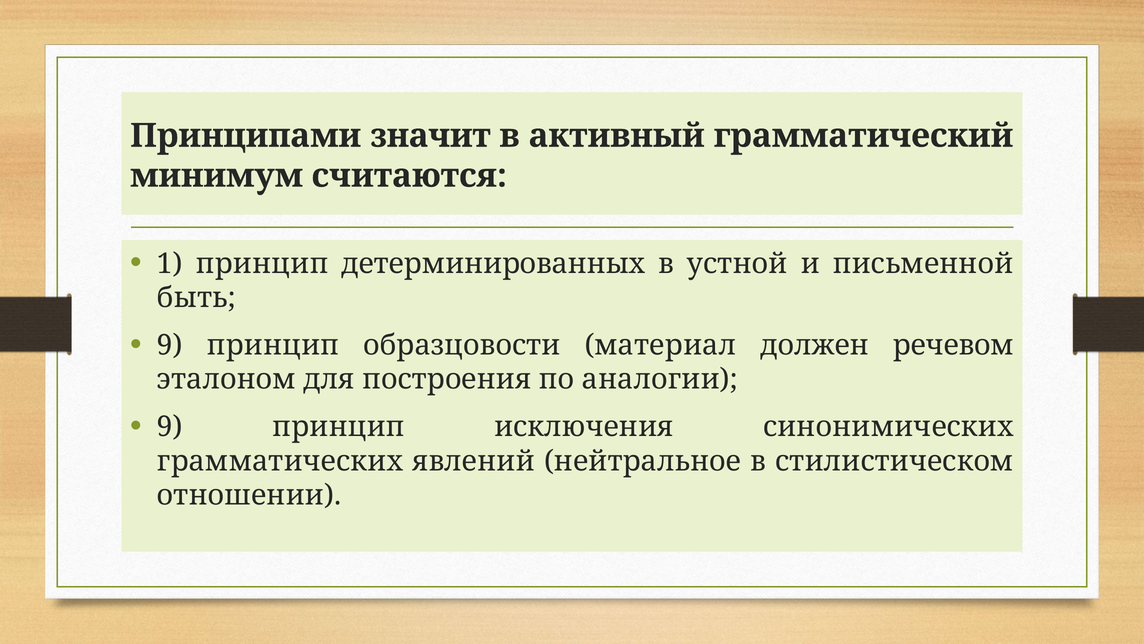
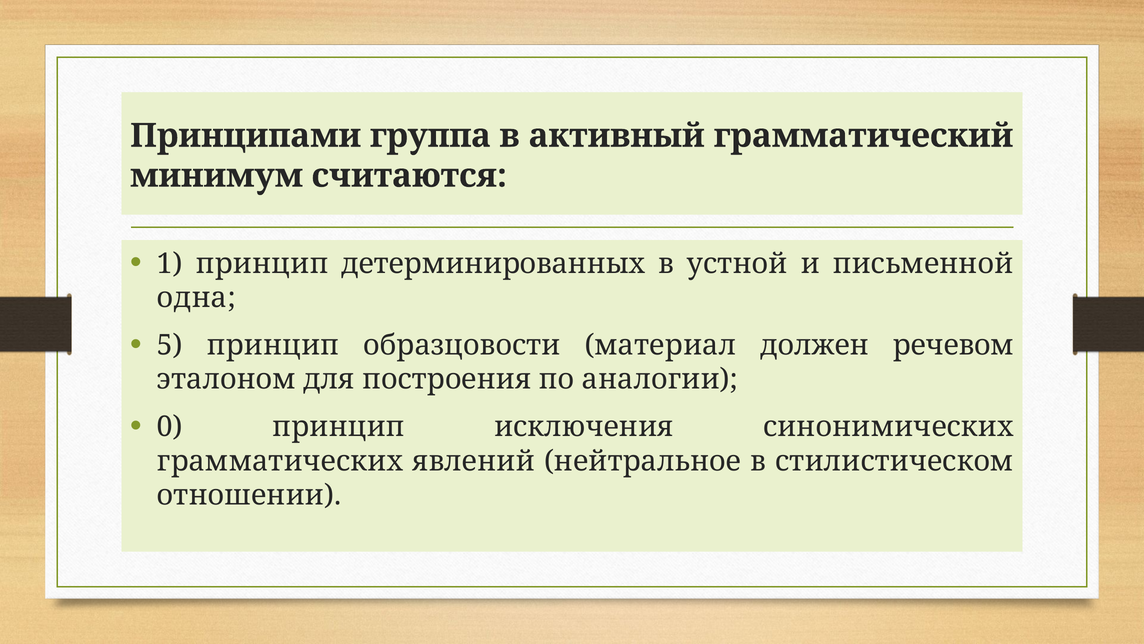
значит: значит -> группа
быть: быть -> одна
9 at (170, 345): 9 -> 5
9 at (170, 426): 9 -> 0
